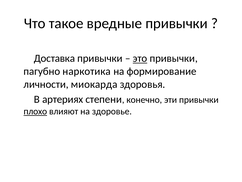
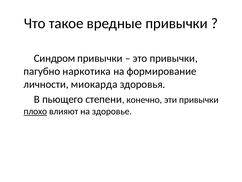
Доставка: Доставка -> Синдром
это underline: present -> none
артериях: артериях -> пьющего
